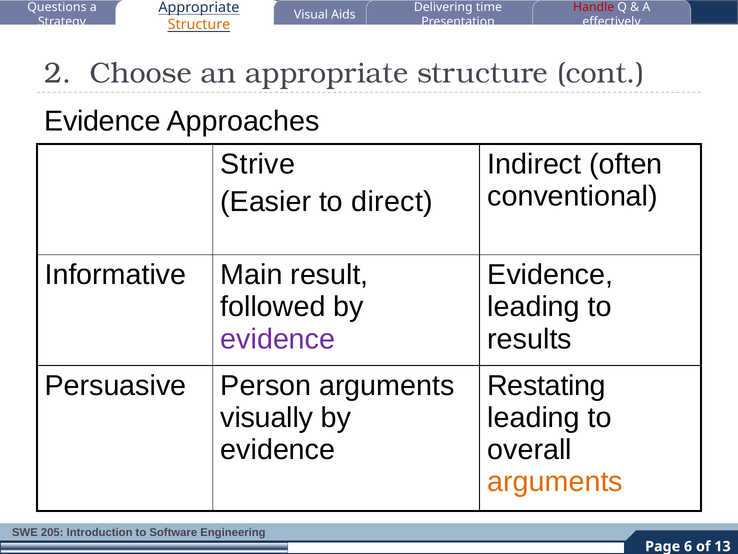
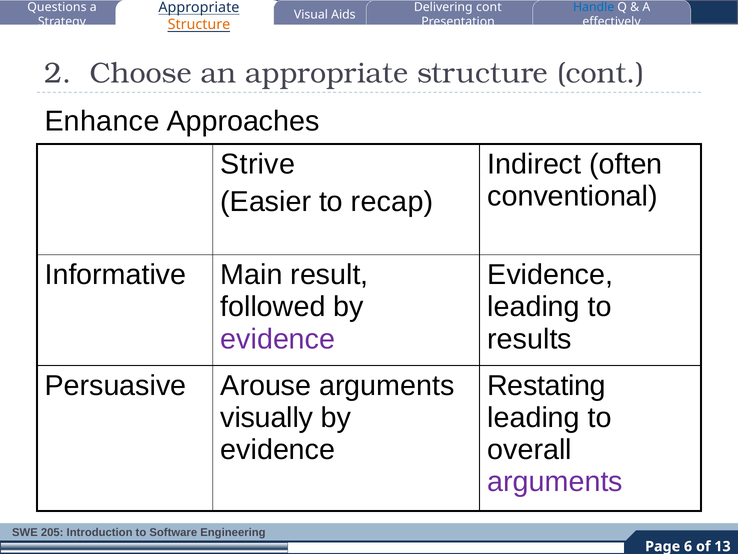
Delivering time: time -> cont
Handle colour: red -> blue
Evidence at (102, 121): Evidence -> Enhance
direct: direct -> recap
Person: Person -> Arouse
arguments at (555, 481) colour: orange -> purple
